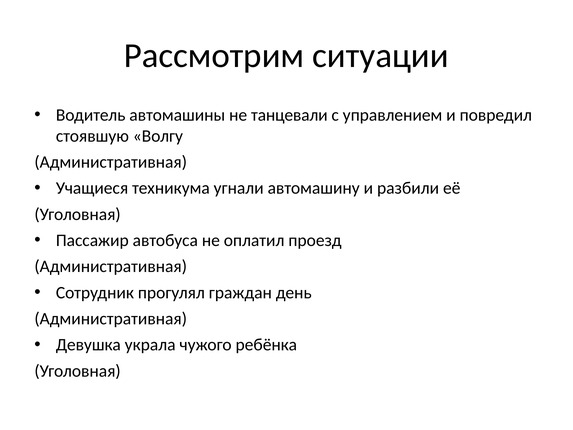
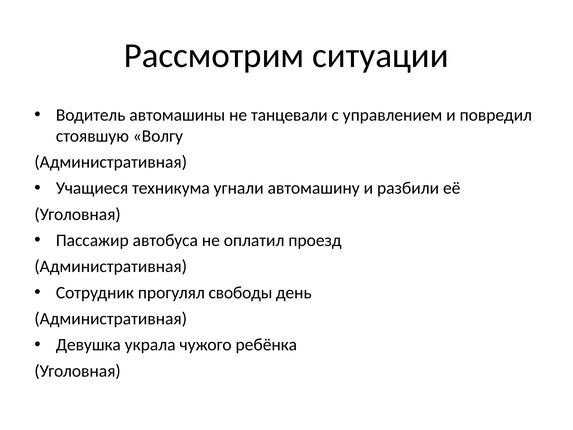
граждан: граждан -> свободы
